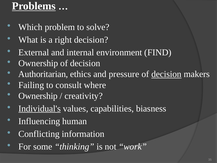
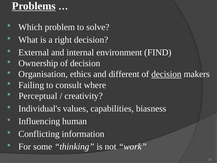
Authoritarian: Authoritarian -> Organisation
pressure: pressure -> different
Ownership at (38, 96): Ownership -> Perceptual
Individual's underline: present -> none
